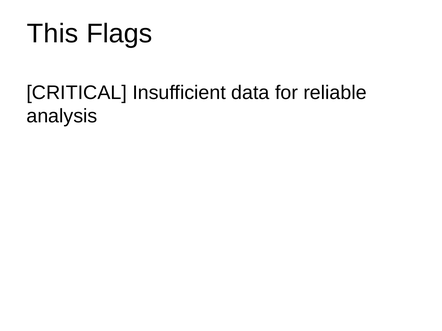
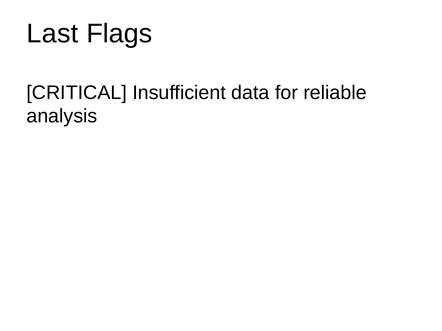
This: This -> Last
